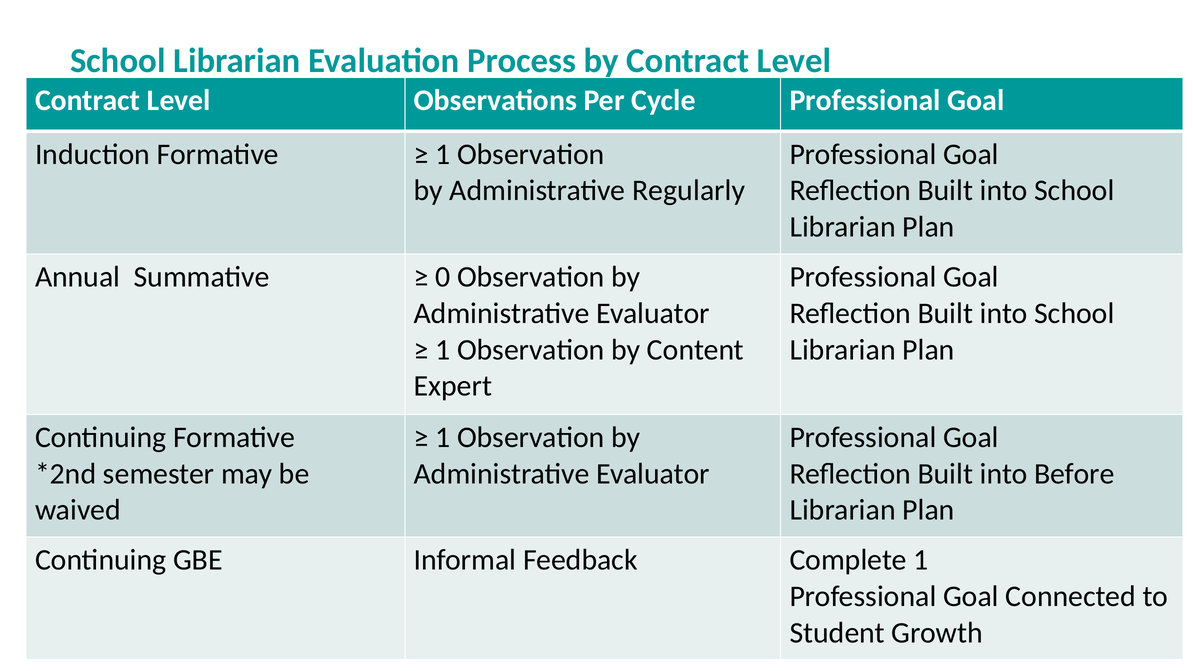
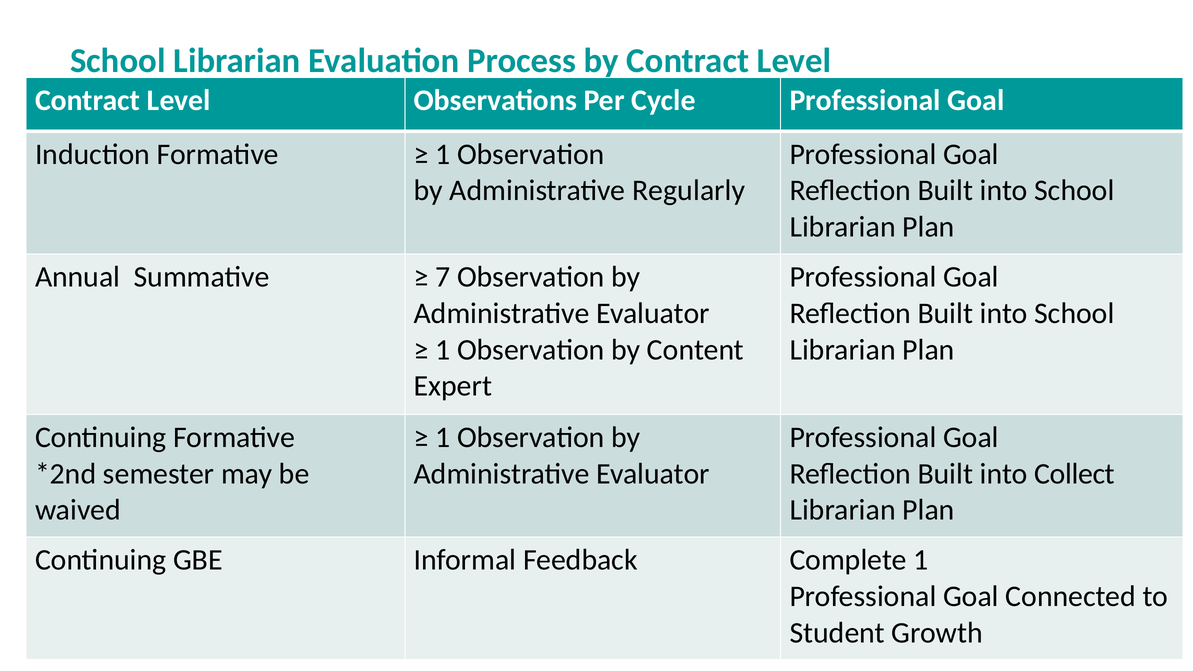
0: 0 -> 7
Before: Before -> Collect
